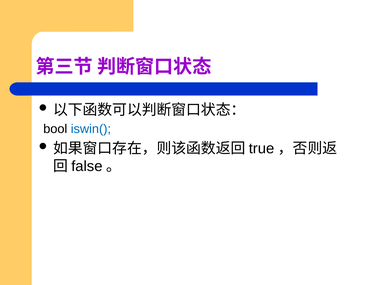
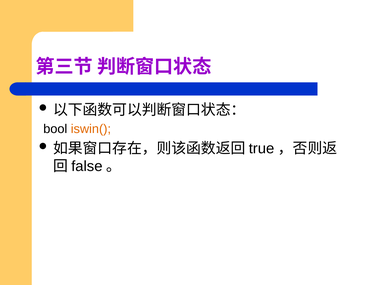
iswin( colour: blue -> orange
